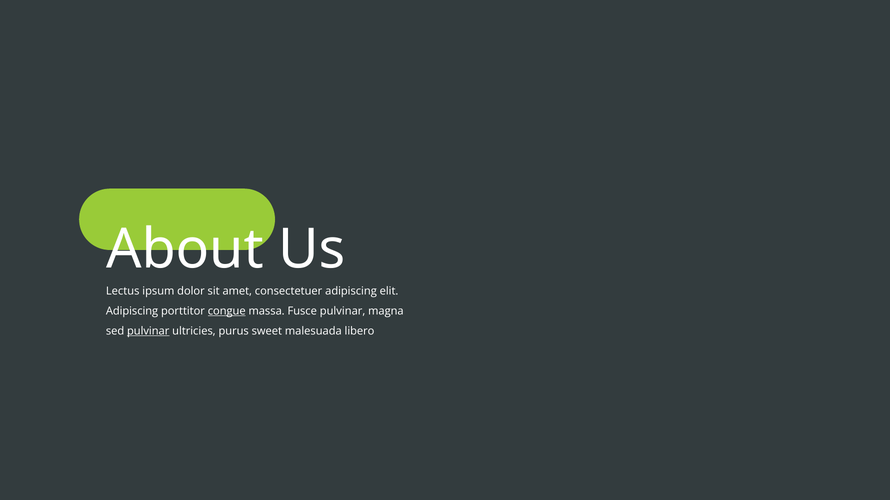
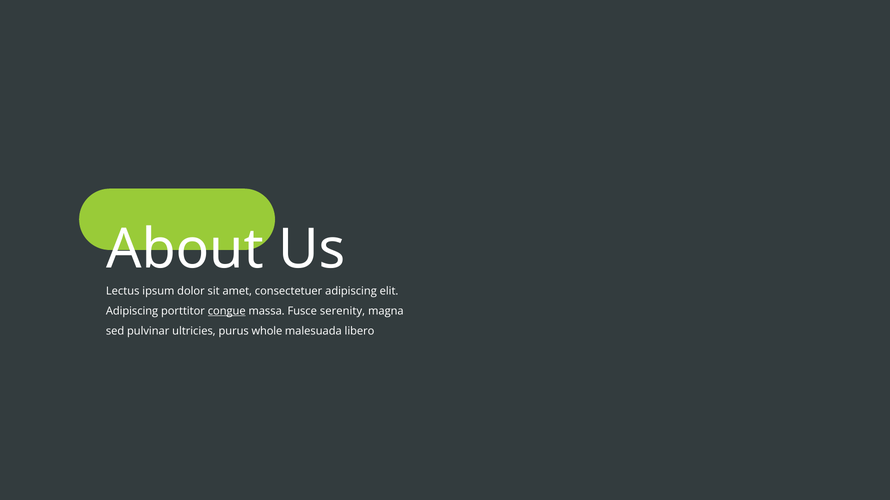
Fusce pulvinar: pulvinar -> serenity
pulvinar at (148, 331) underline: present -> none
sweet: sweet -> whole
